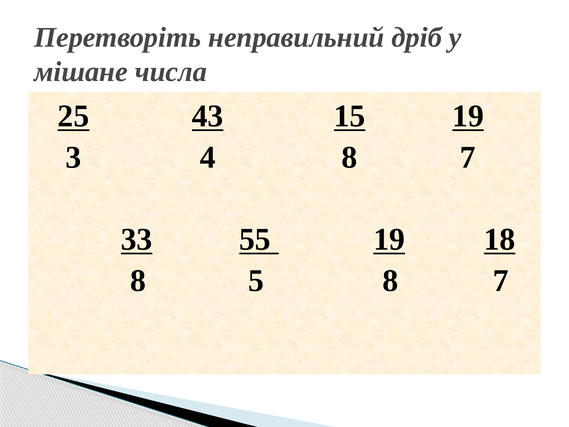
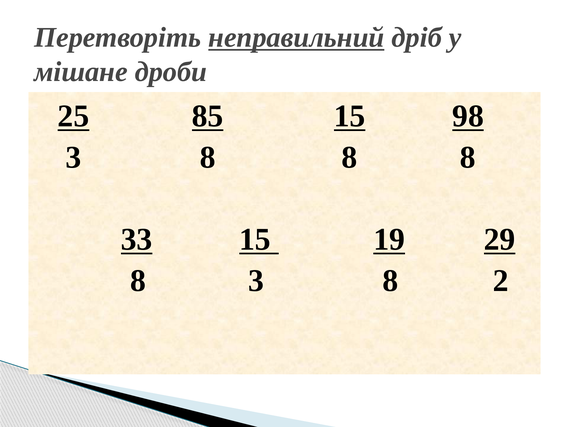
неправильний underline: none -> present
числа: числа -> дроби
43: 43 -> 85
15 19: 19 -> 98
4 at (208, 157): 4 -> 8
7 at (468, 157): 7 -> 8
33 55: 55 -> 15
18: 18 -> 29
8 5: 5 -> 3
7 at (501, 280): 7 -> 2
